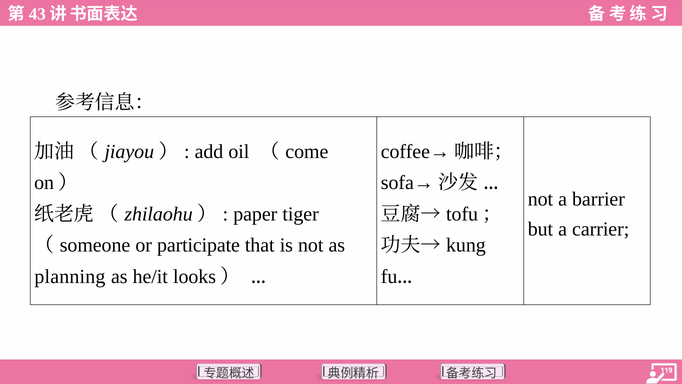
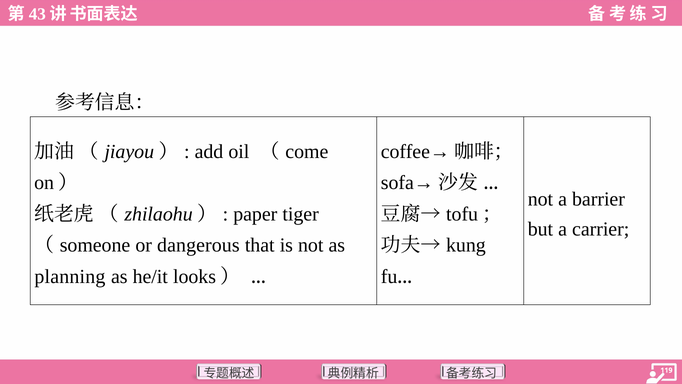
participate: participate -> dangerous
